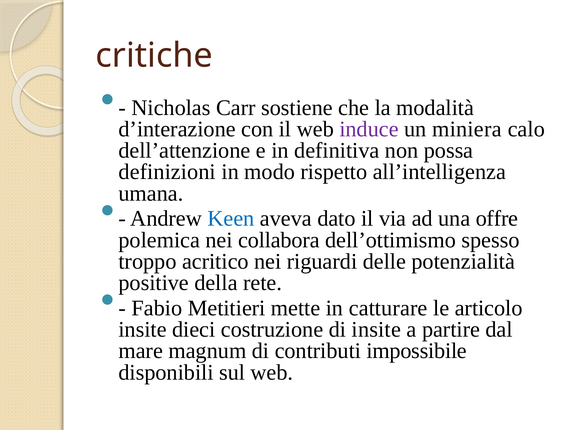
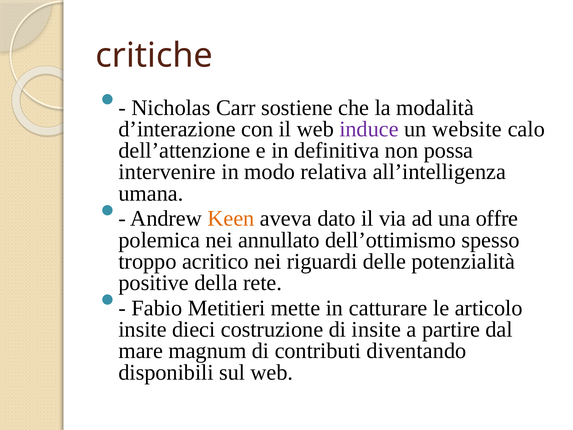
miniera: miniera -> website
definizioni: definizioni -> intervenire
rispetto: rispetto -> relativa
Keen colour: blue -> orange
collabora: collabora -> annullato
impossibile: impossibile -> diventando
